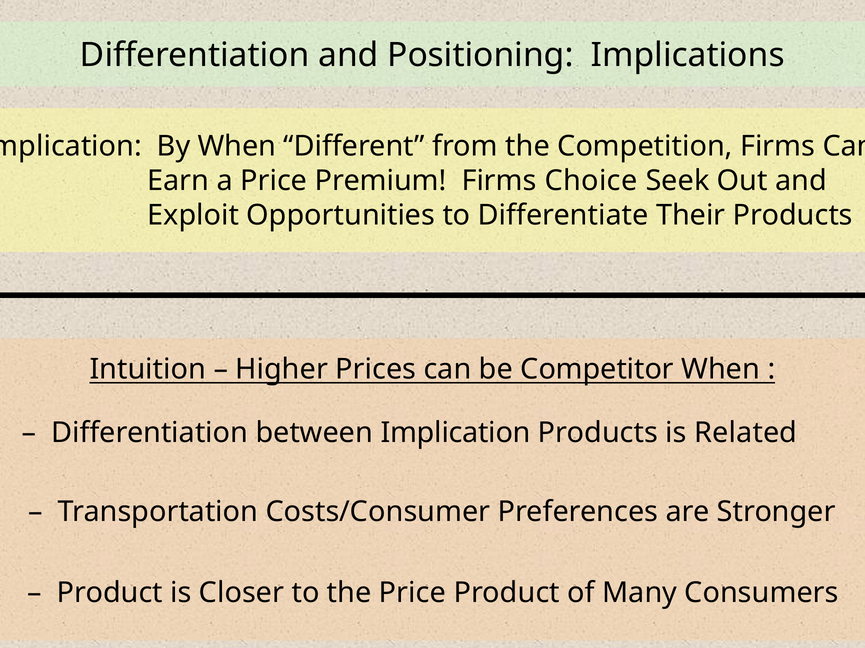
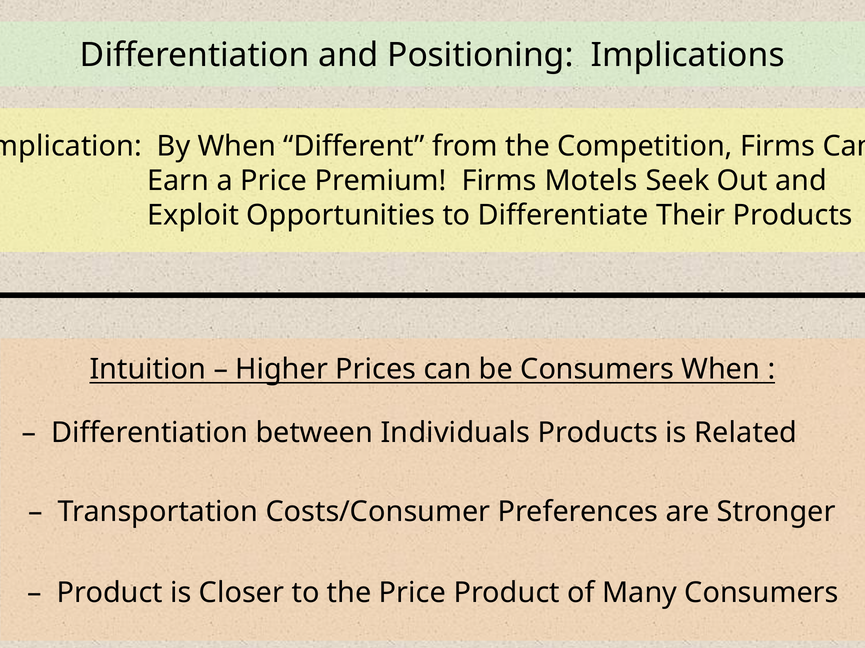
Choice: Choice -> Motels
be Competitor: Competitor -> Consumers
between Implication: Implication -> Individuals
